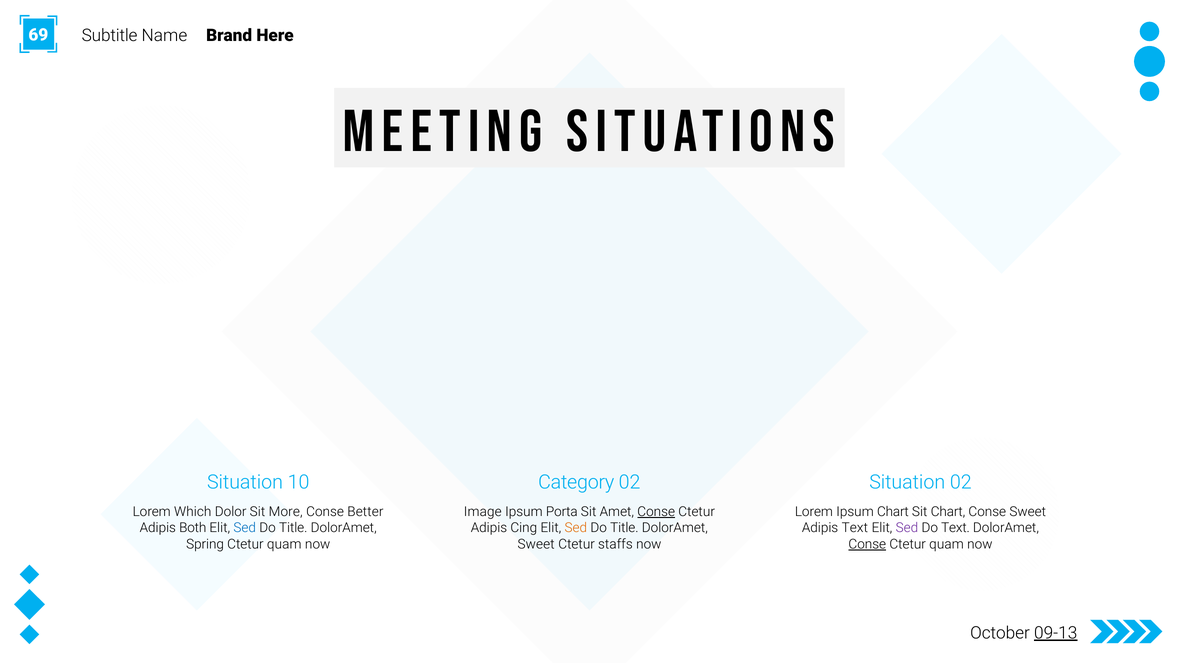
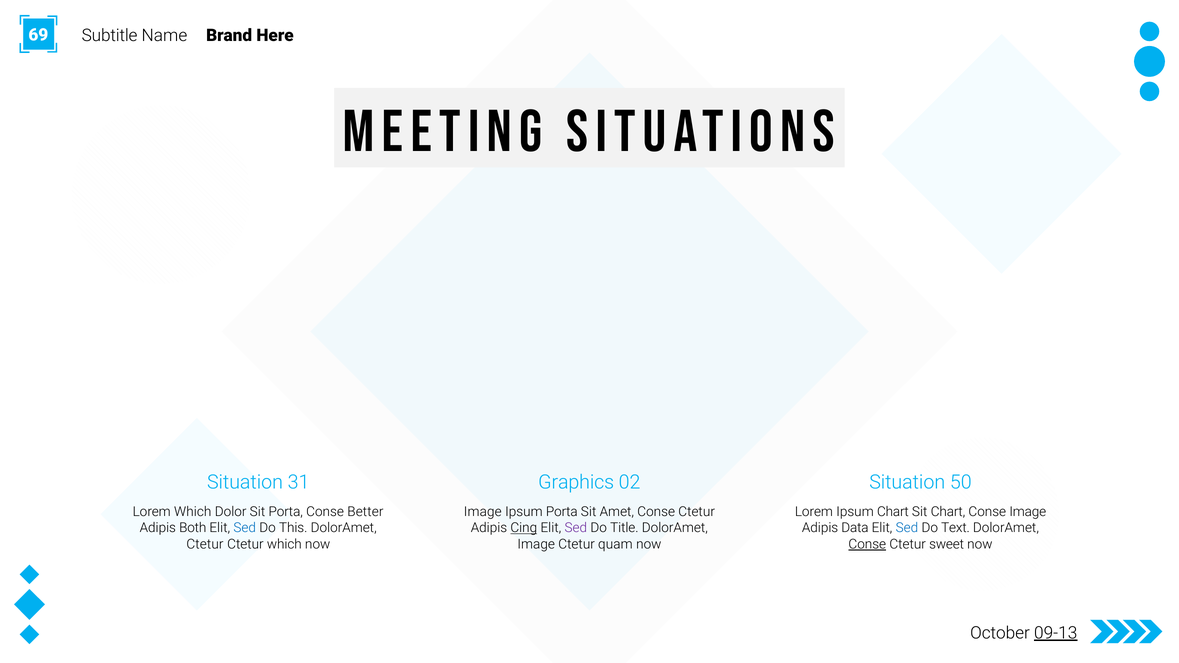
10: 10 -> 31
Category: Category -> Graphics
Situation 02: 02 -> 50
Sit More: More -> Porta
Conse at (656, 512) underline: present -> none
Conse Sweet: Sweet -> Image
Title at (293, 528): Title -> This
Cing underline: none -> present
Sed at (576, 528) colour: orange -> purple
Adipis Text: Text -> Data
Sed at (907, 528) colour: purple -> blue
Spring at (205, 544): Spring -> Ctetur
quam at (284, 544): quam -> which
Sweet at (536, 544): Sweet -> Image
staffs: staffs -> quam
quam at (947, 544): quam -> sweet
